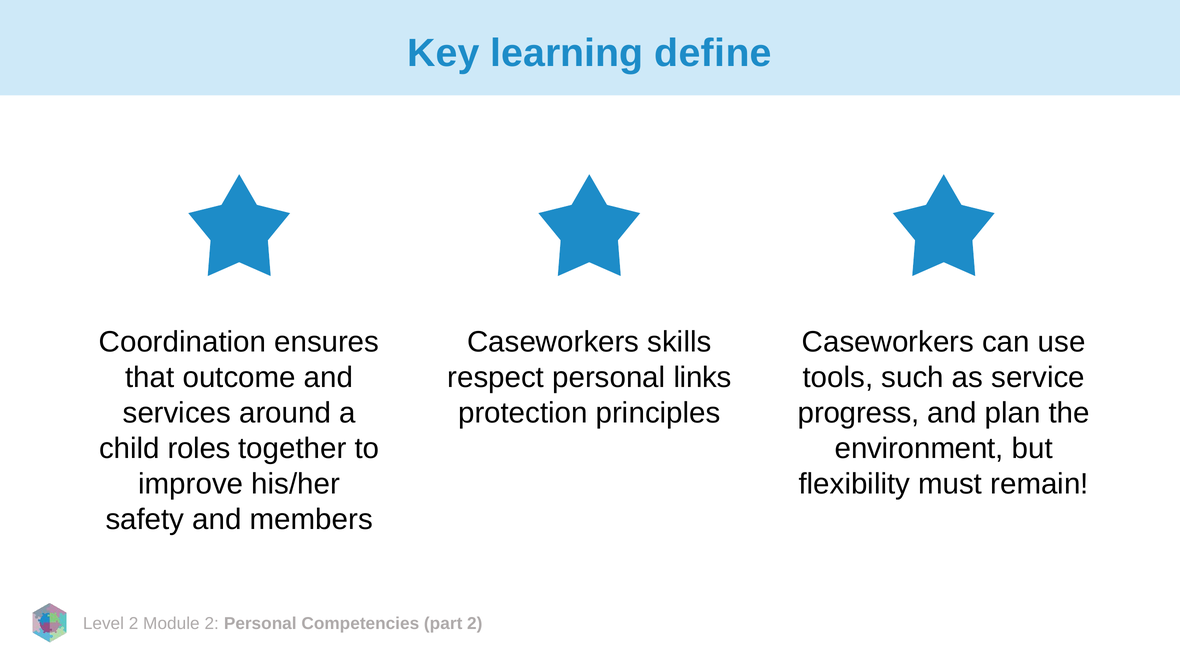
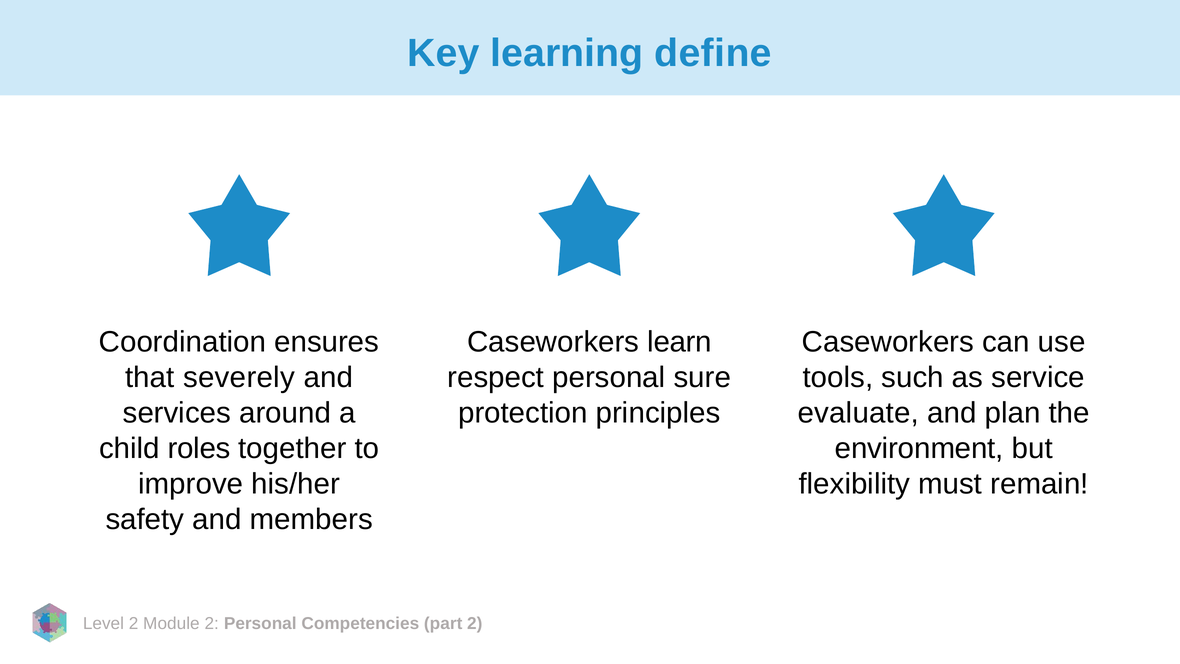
skills: skills -> learn
outcome: outcome -> severely
links: links -> sure
progress: progress -> evaluate
